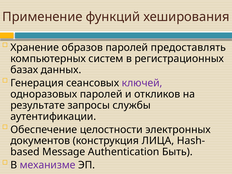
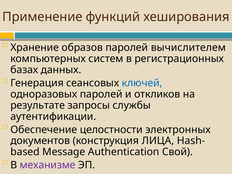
предоставлять: предоставлять -> вычислителем
ключей colour: purple -> blue
Быть: Быть -> Свой
